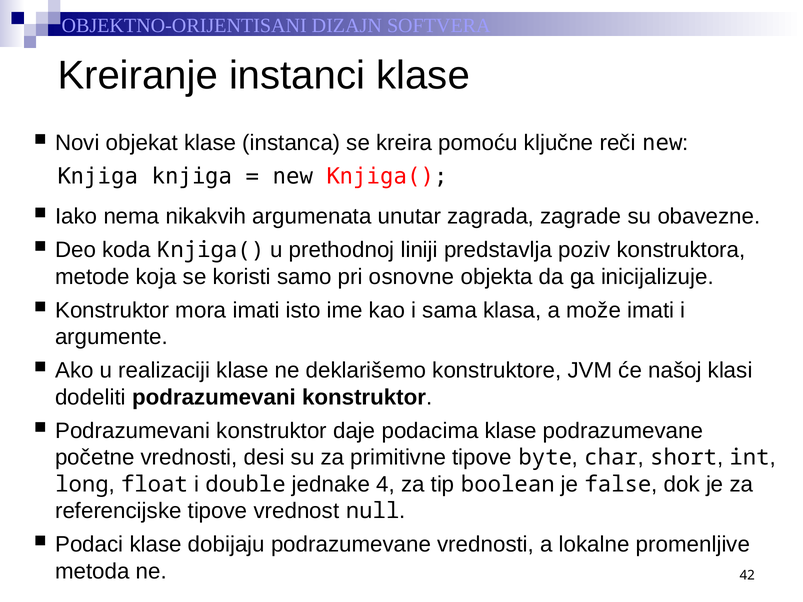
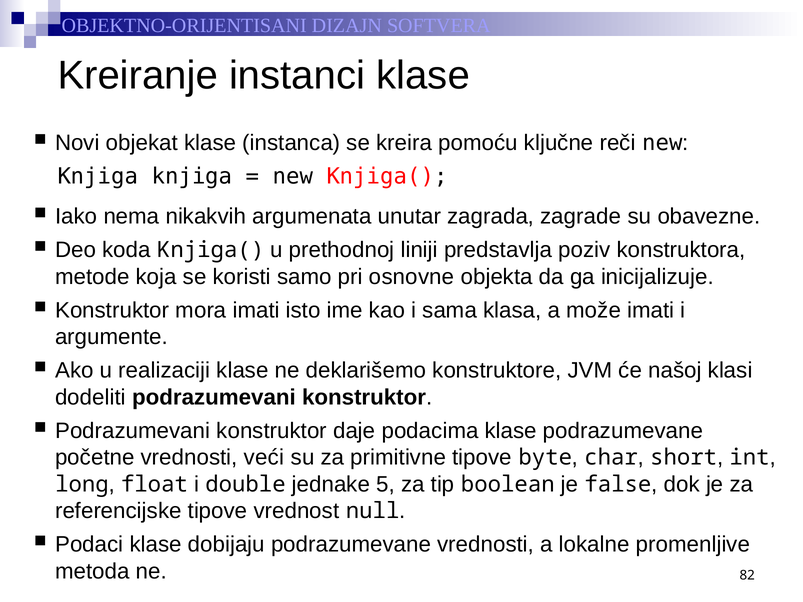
desi: desi -> veći
4: 4 -> 5
42: 42 -> 82
